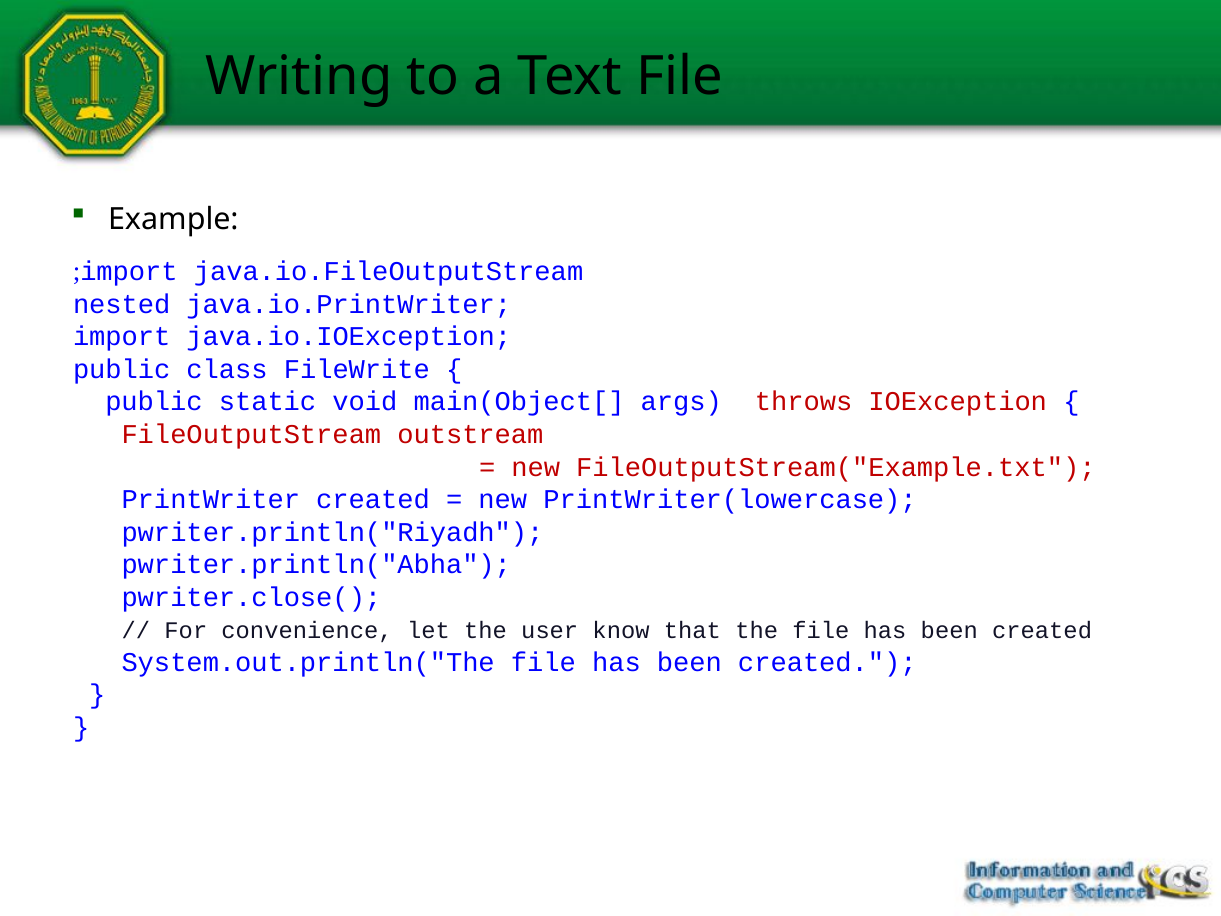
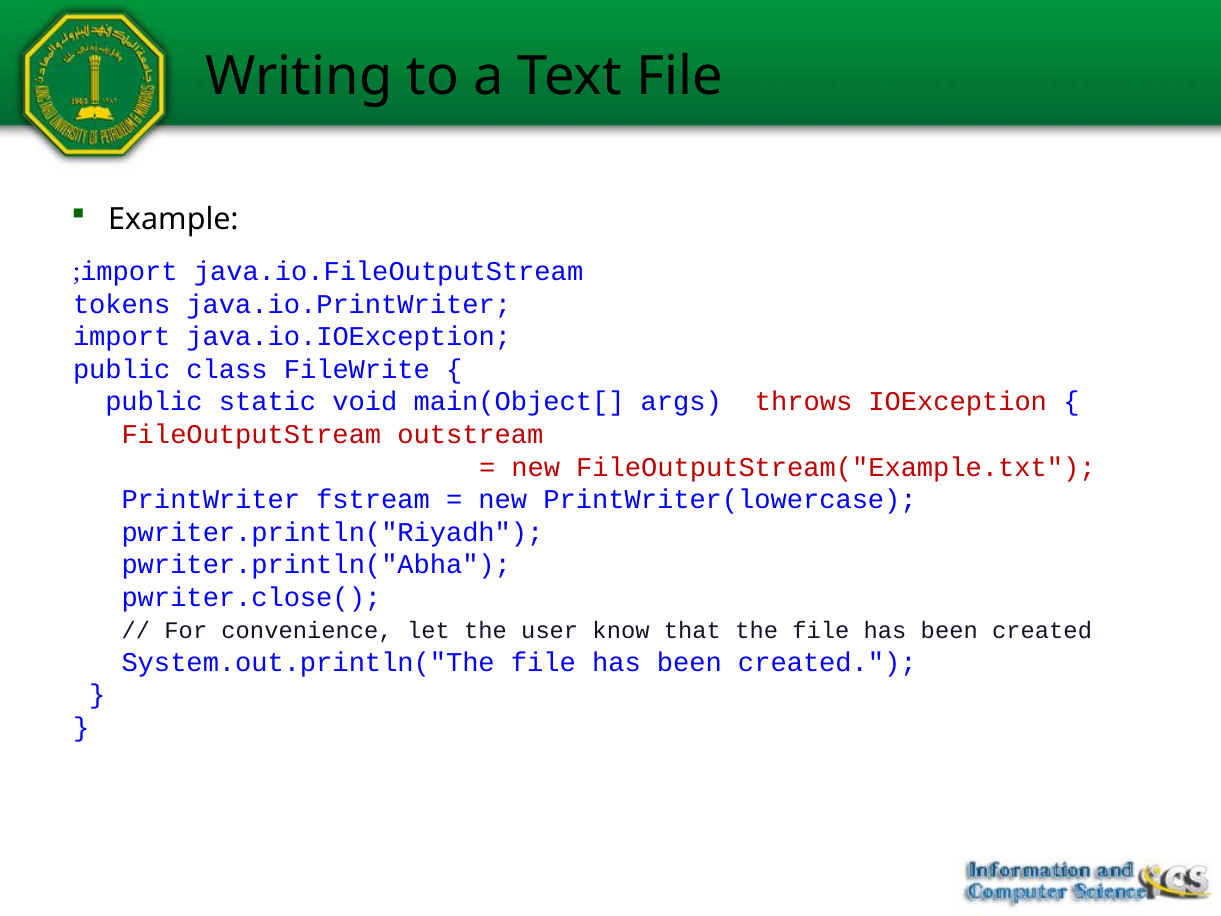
nested: nested -> tokens
PrintWriter created: created -> fstream
